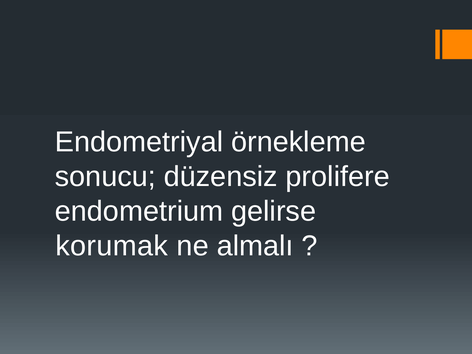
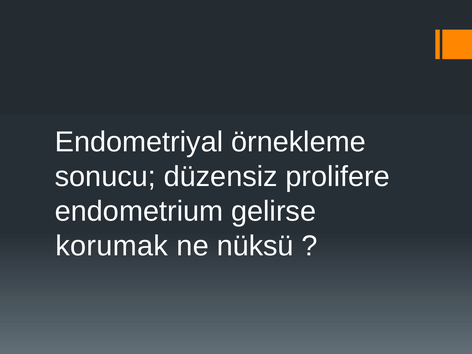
almalı: almalı -> nüksü
